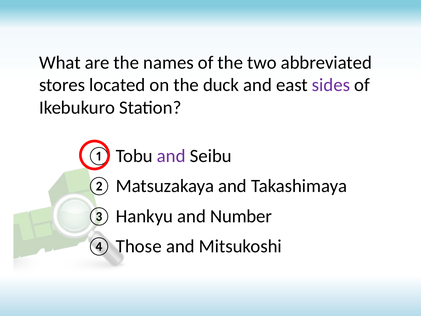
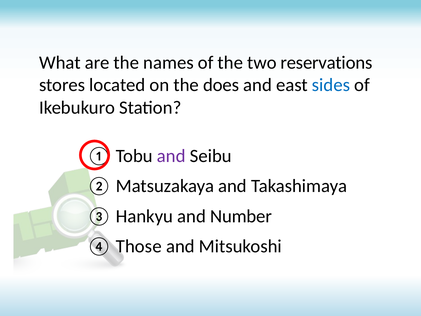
abbreviated: abbreviated -> reservations
duck: duck -> does
sides colour: purple -> blue
